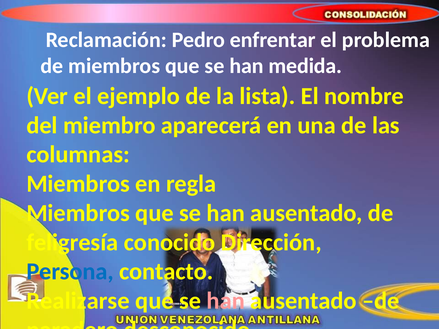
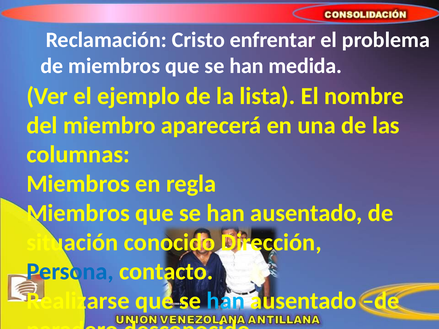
Pedro: Pedro -> Cristo
feligresía: feligresía -> situación
han at (226, 301) colour: pink -> light blue
